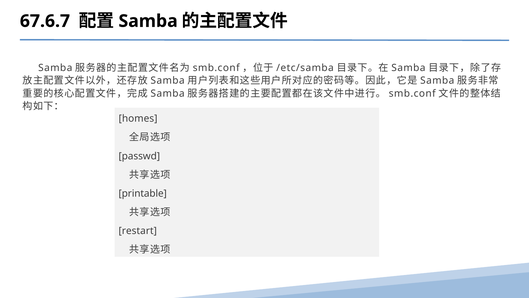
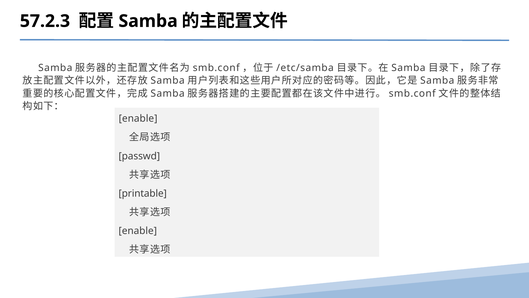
67.6.7: 67.6.7 -> 57.2.3
homes at (138, 118): homes -> enable
restart at (138, 231): restart -> enable
